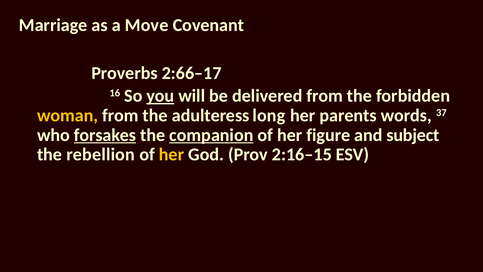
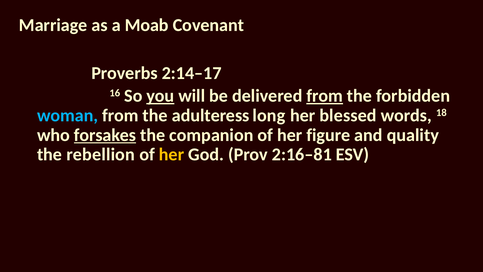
Move: Move -> Moab
2:66–17: 2:66–17 -> 2:14–17
from at (325, 96) underline: none -> present
woman colour: yellow -> light blue
parents: parents -> blessed
37: 37 -> 18
companion underline: present -> none
subject: subject -> quality
2:16–15: 2:16–15 -> 2:16–81
